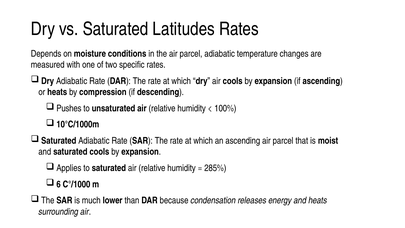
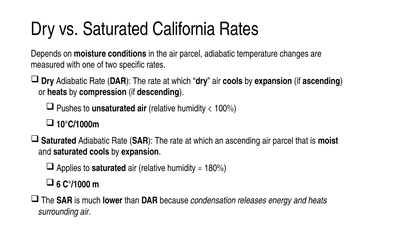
Latitudes: Latitudes -> California
285%: 285% -> 180%
